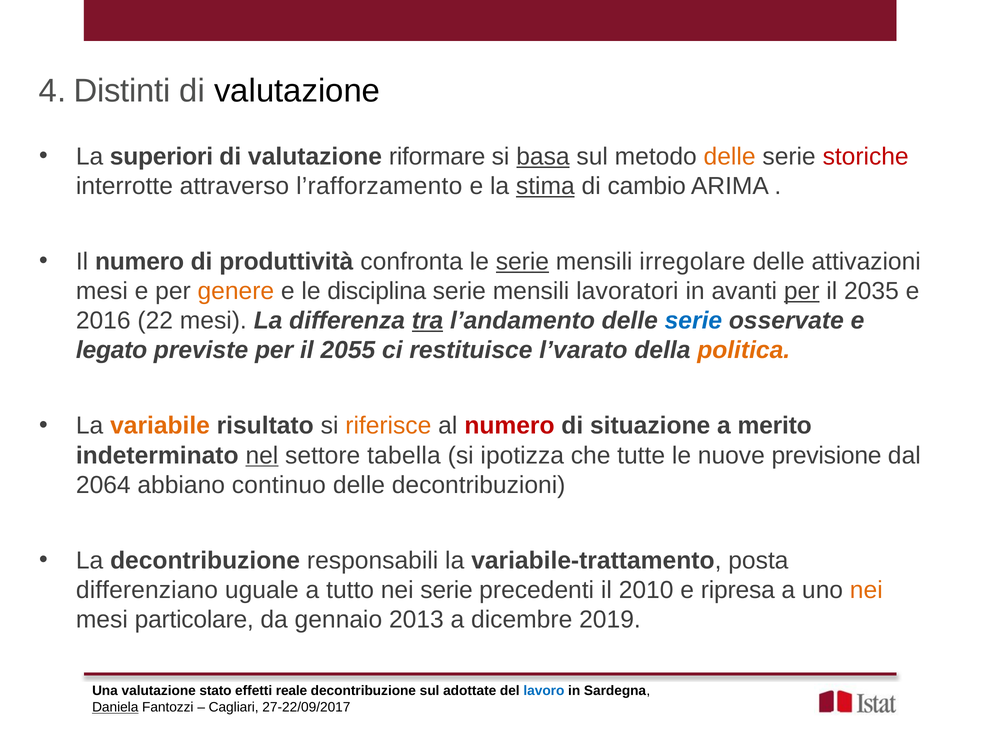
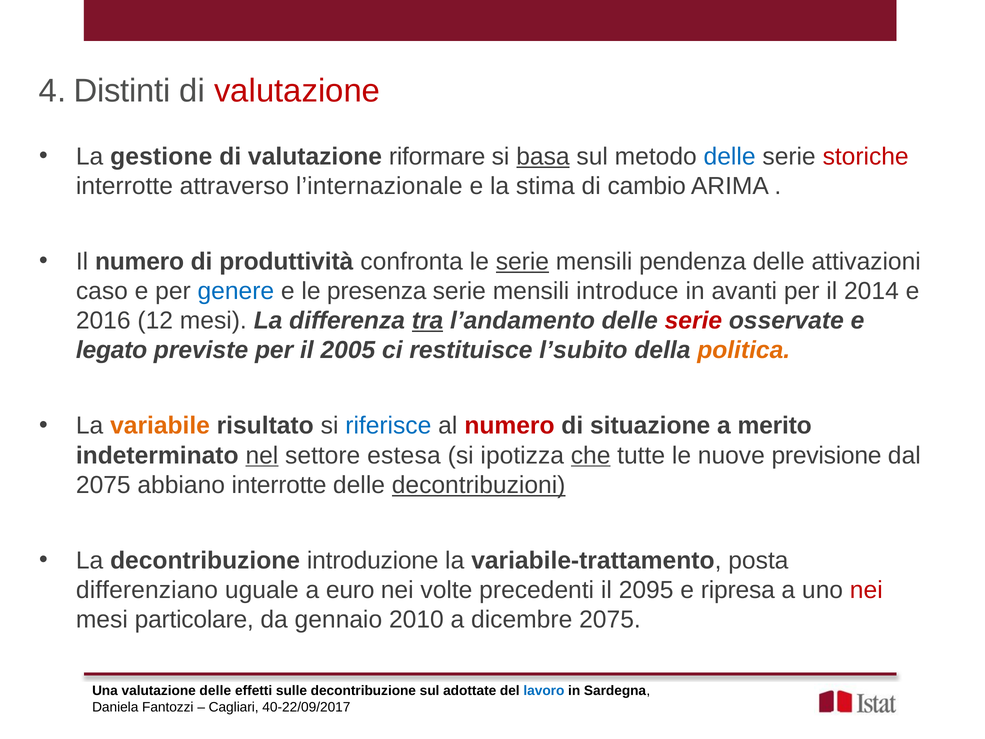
valutazione at (297, 91) colour: black -> red
superiori: superiori -> gestione
delle at (730, 156) colour: orange -> blue
l’rafforzamento: l’rafforzamento -> l’internazionale
stima underline: present -> none
irregolare: irregolare -> pendenza
mesi at (102, 291): mesi -> caso
genere colour: orange -> blue
disciplina: disciplina -> presenza
lavoratori: lavoratori -> introduce
per at (802, 291) underline: present -> none
2035: 2035 -> 2014
22: 22 -> 12
serie at (693, 321) colour: blue -> red
2055: 2055 -> 2005
l’varato: l’varato -> l’subito
riferisce colour: orange -> blue
tabella: tabella -> estesa
che underline: none -> present
2064 at (103, 485): 2064 -> 2075
abbiano continuo: continuo -> interrotte
decontribuzioni underline: none -> present
responsabili: responsabili -> introduzione
tutto: tutto -> euro
nei serie: serie -> volte
2010: 2010 -> 2095
nei at (866, 590) colour: orange -> red
2013: 2013 -> 2010
dicembre 2019: 2019 -> 2075
valutazione stato: stato -> delle
reale: reale -> sulle
Daniela underline: present -> none
27-22/09/2017: 27-22/09/2017 -> 40-22/09/2017
